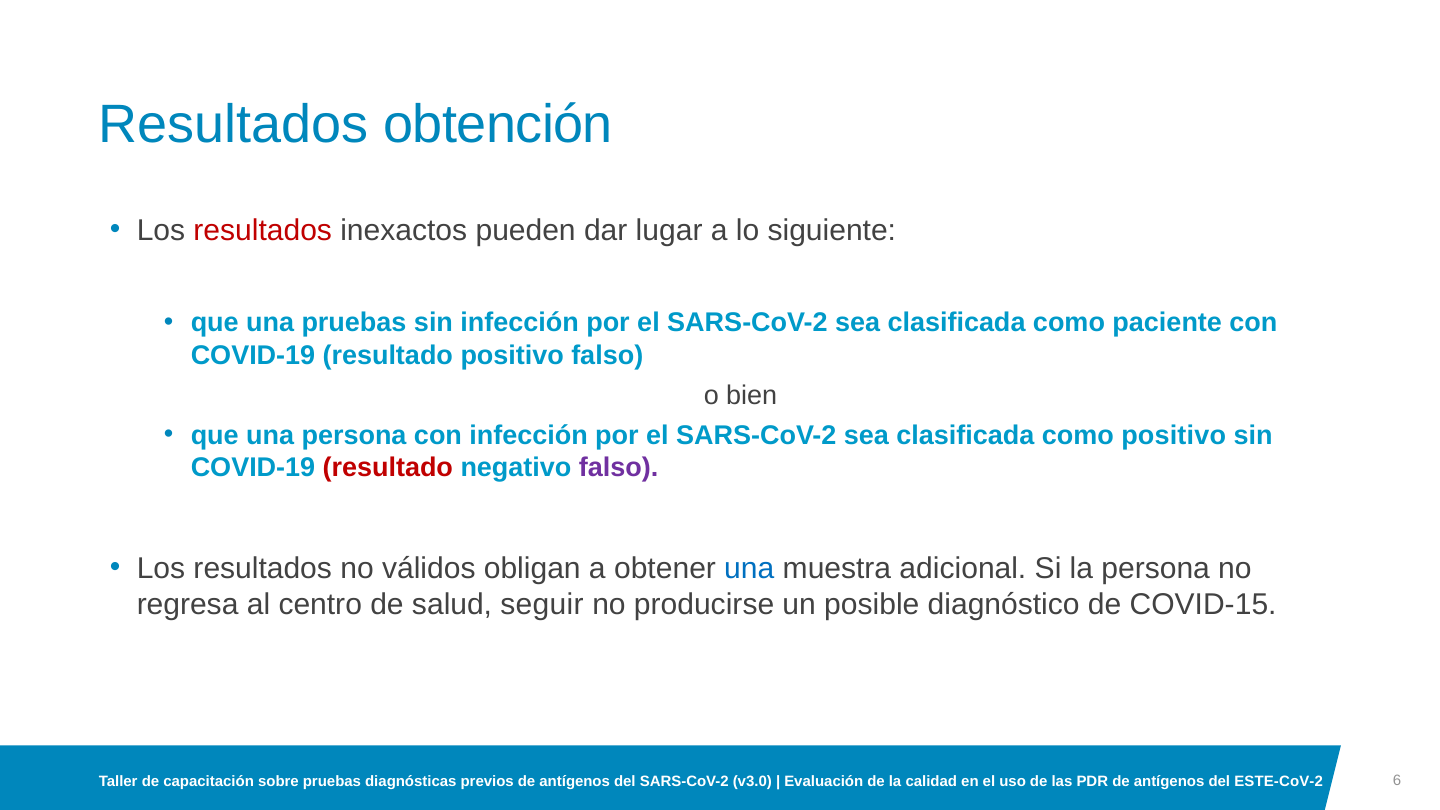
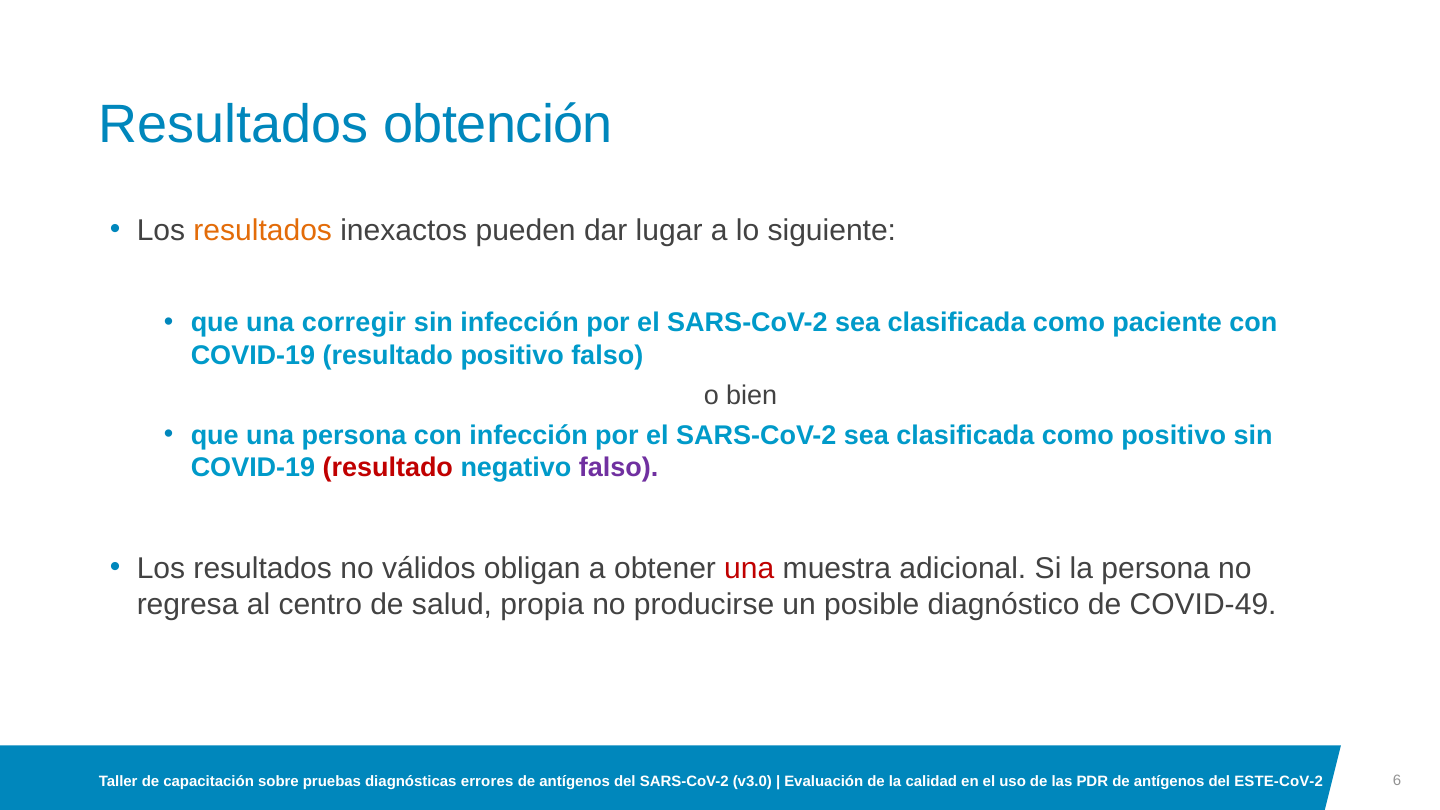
resultados at (263, 231) colour: red -> orange
una pruebas: pruebas -> corregir
una at (749, 568) colour: blue -> red
seguir: seguir -> propia
COVID-15: COVID-15 -> COVID-49
previos: previos -> errores
